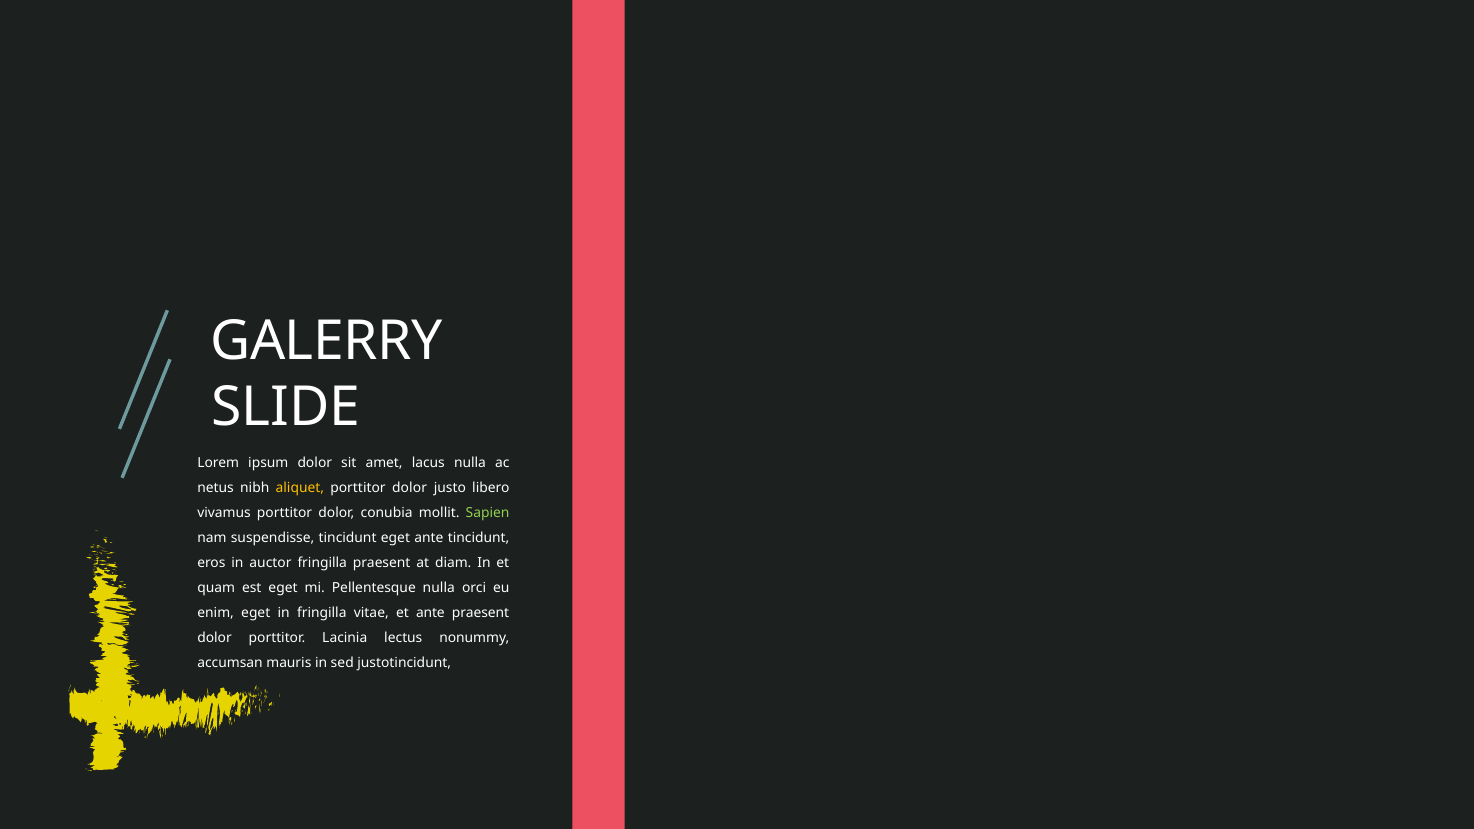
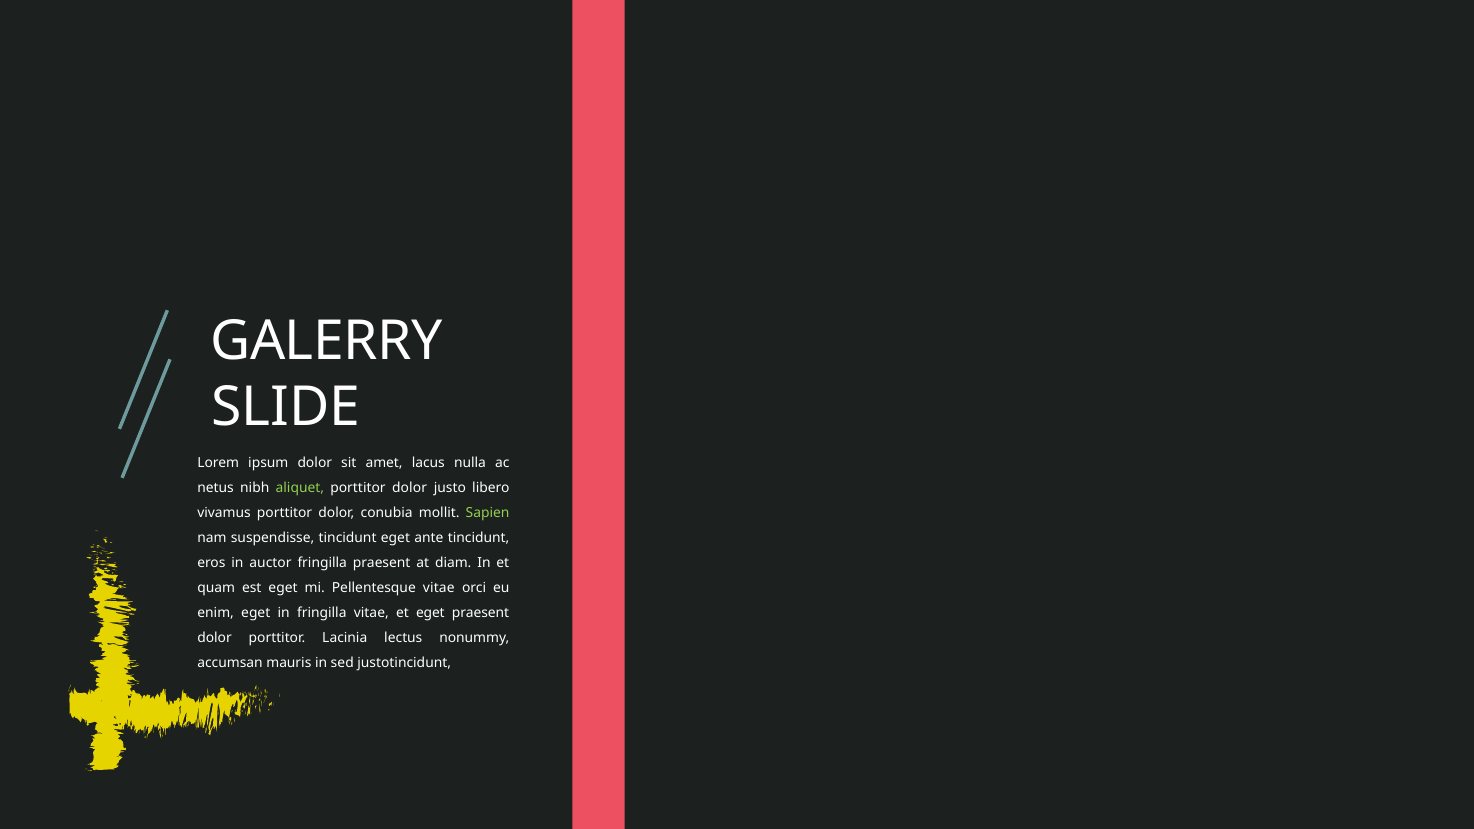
aliquet colour: yellow -> light green
Pellentesque nulla: nulla -> vitae
et ante: ante -> eget
